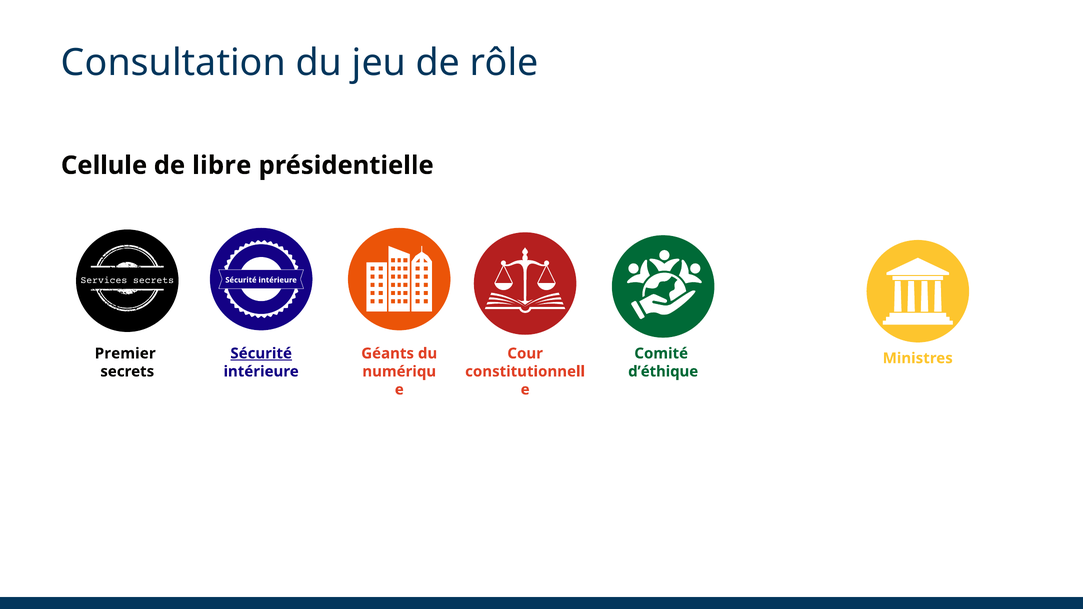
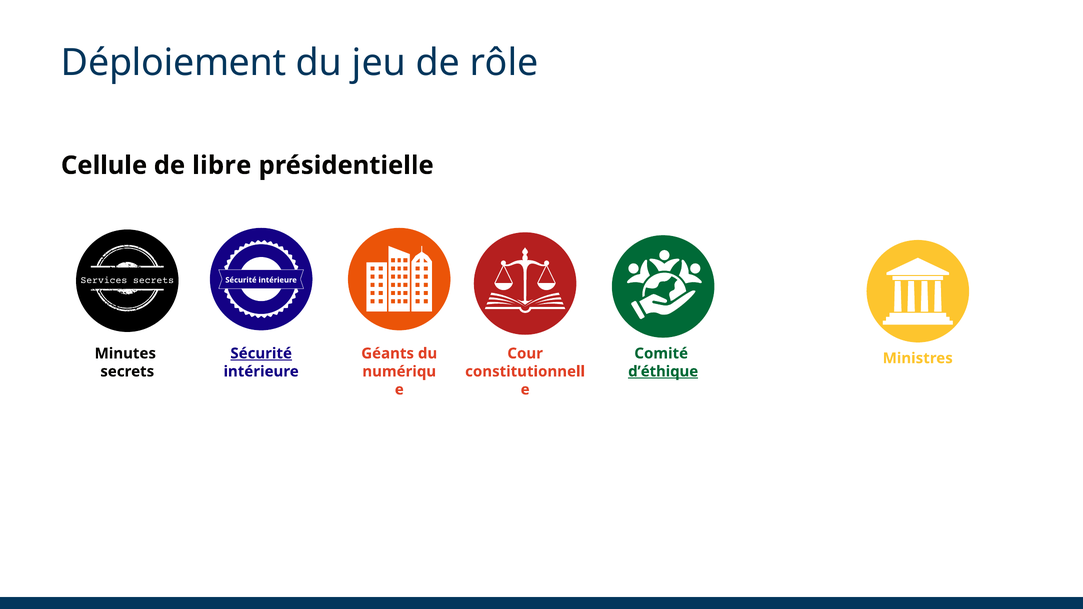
Consultation: Consultation -> Déploiement
Premier: Premier -> Minutes
d’éthique underline: none -> present
